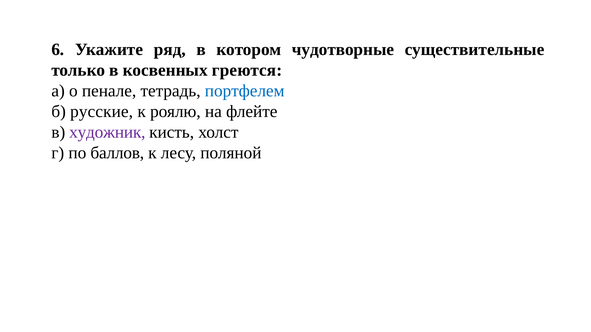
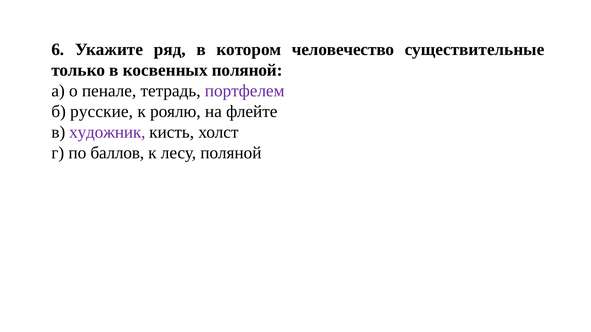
чудотворные: чудотворные -> человечество
косвенных греются: греются -> поляной
портфелем colour: blue -> purple
